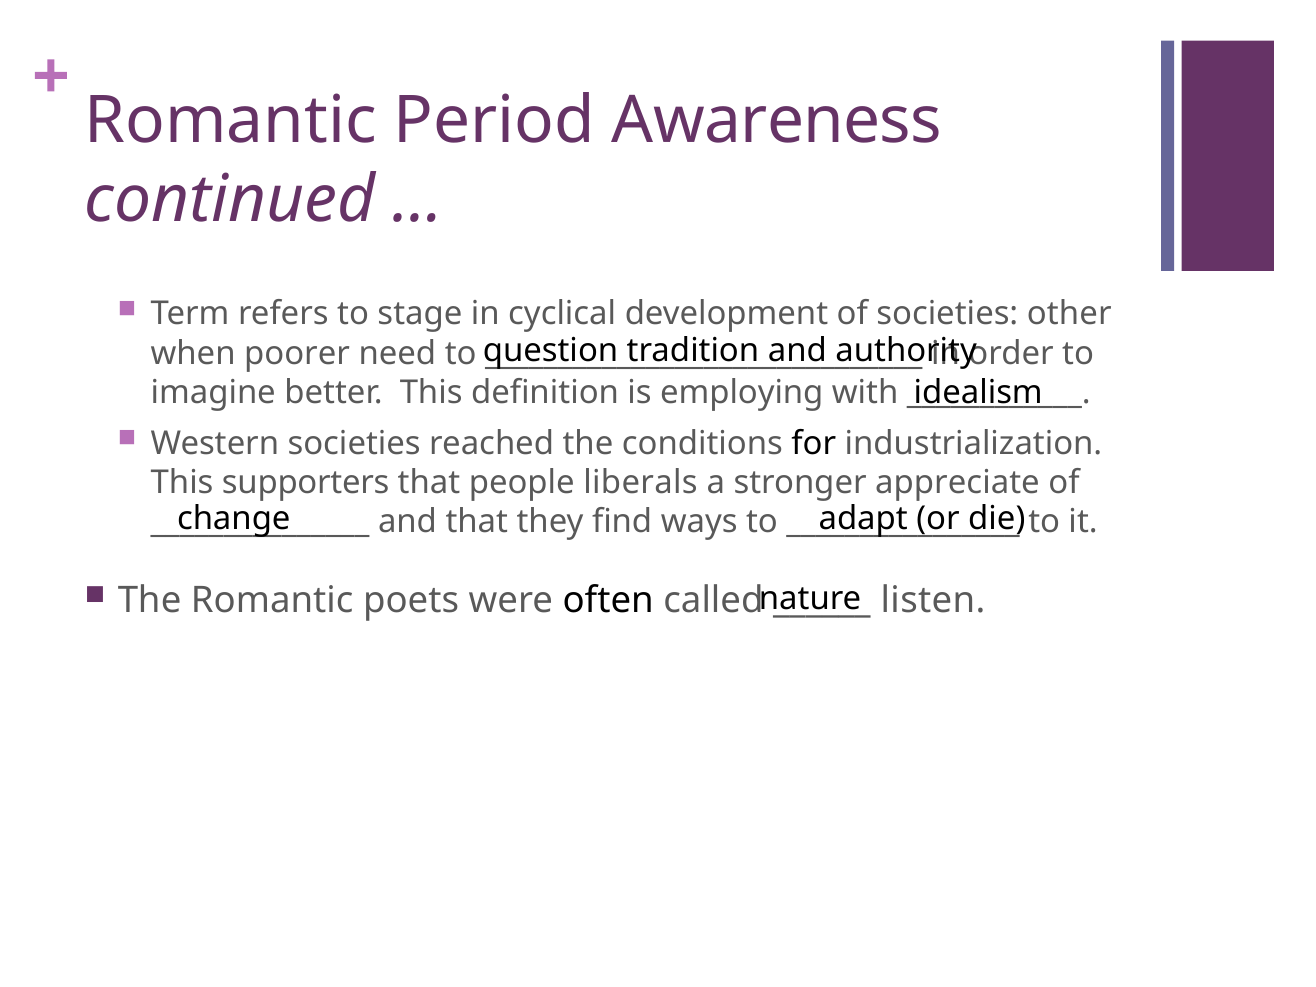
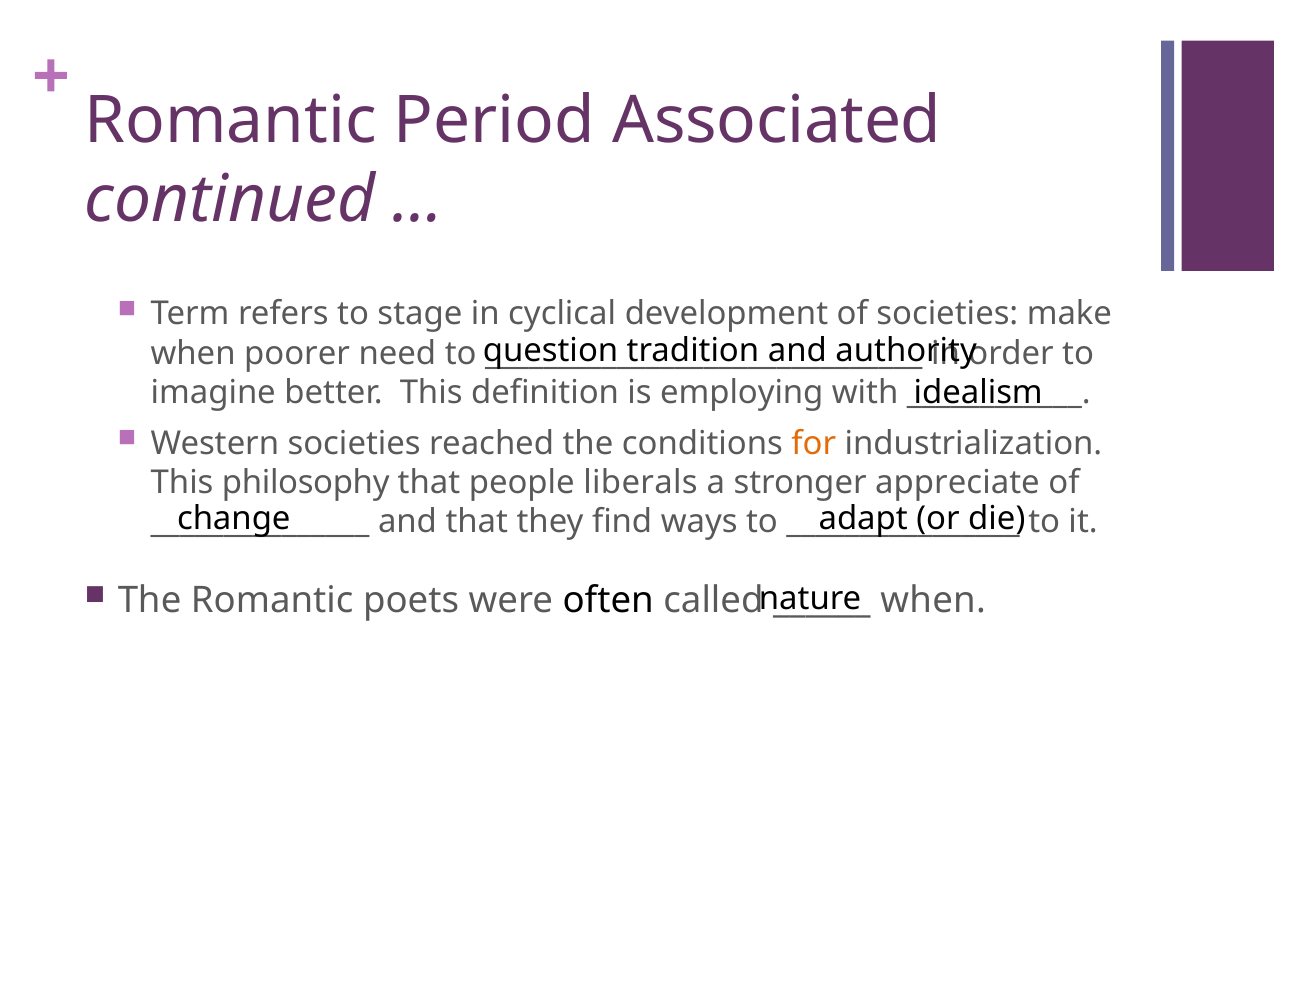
Awareness: Awareness -> Associated
other: other -> make
for colour: black -> orange
supporters: supporters -> philosophy
listen at (933, 601): listen -> when
